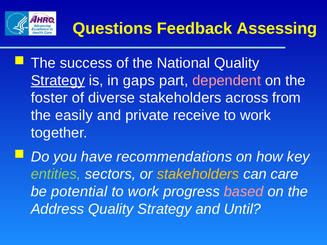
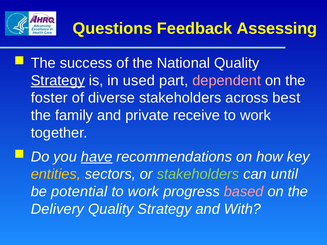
gaps: gaps -> used
from: from -> best
easily: easily -> family
have underline: none -> present
entities colour: light green -> yellow
stakeholders at (198, 174) colour: yellow -> light green
care: care -> until
Address: Address -> Delivery
Until: Until -> With
